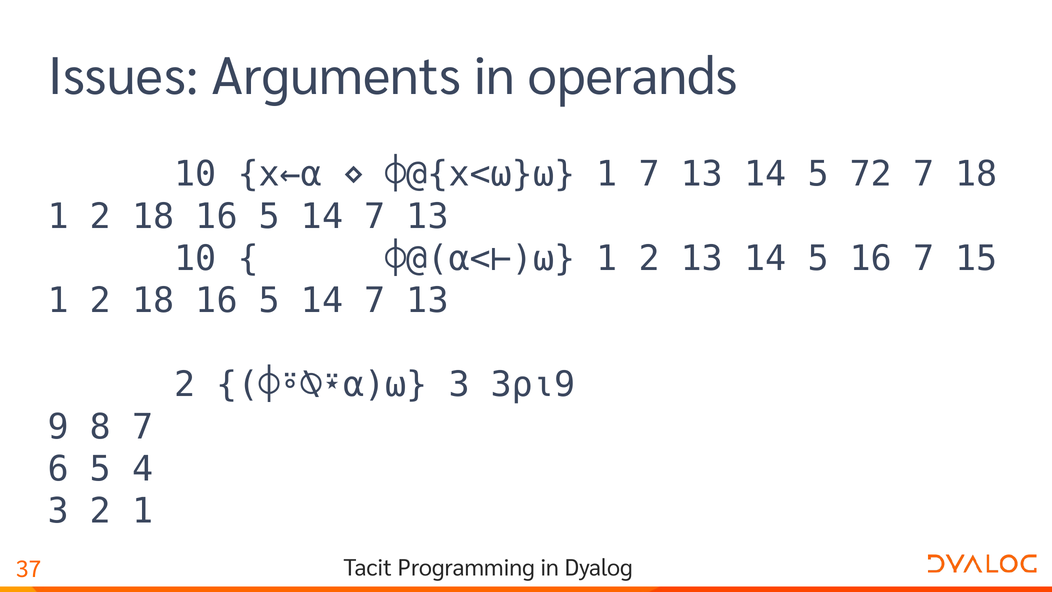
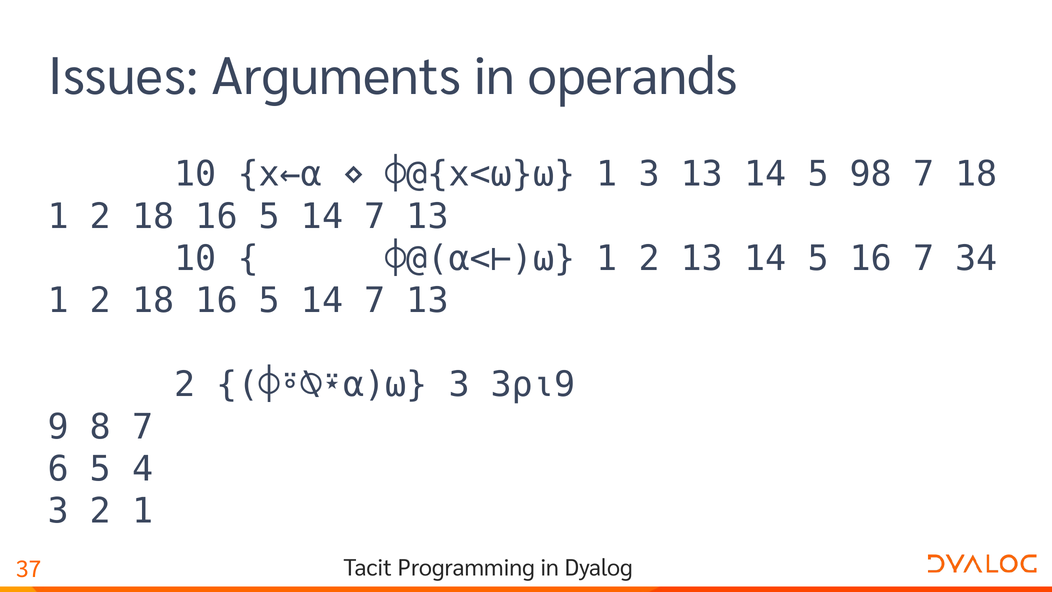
1 7: 7 -> 3
72: 72 -> 98
15: 15 -> 34
